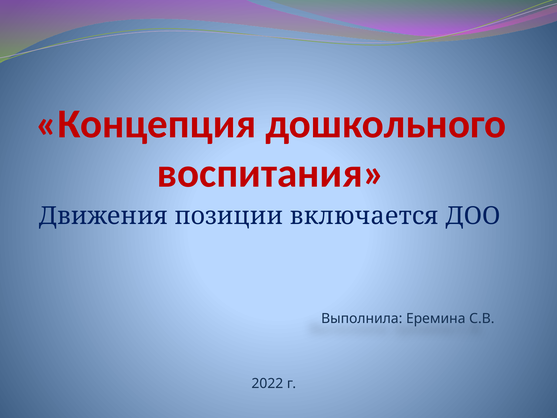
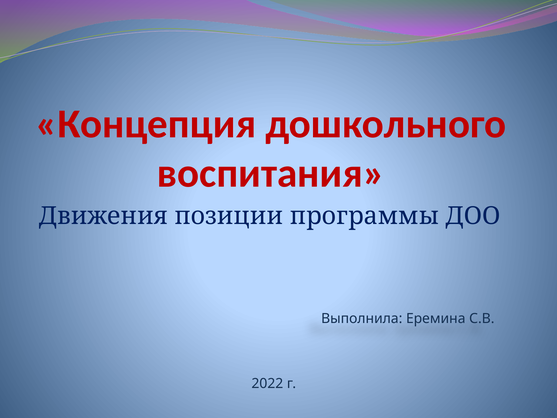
включается: включается -> программы
